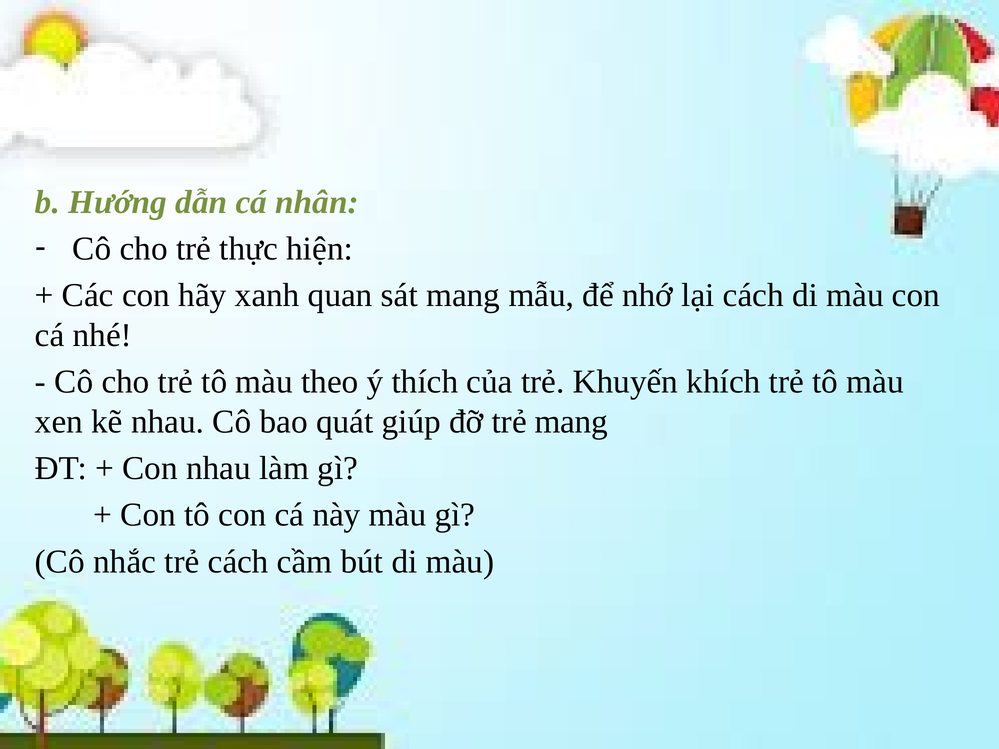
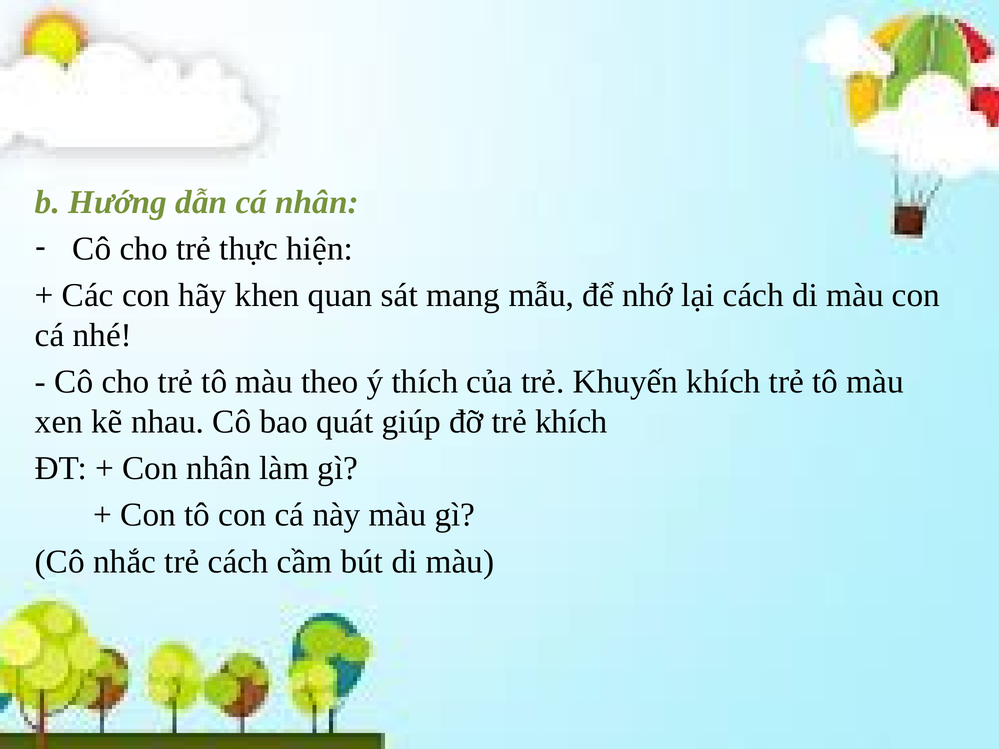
xanh: xanh -> khen
trẻ mang: mang -> khích
Con nhau: nhau -> nhân
